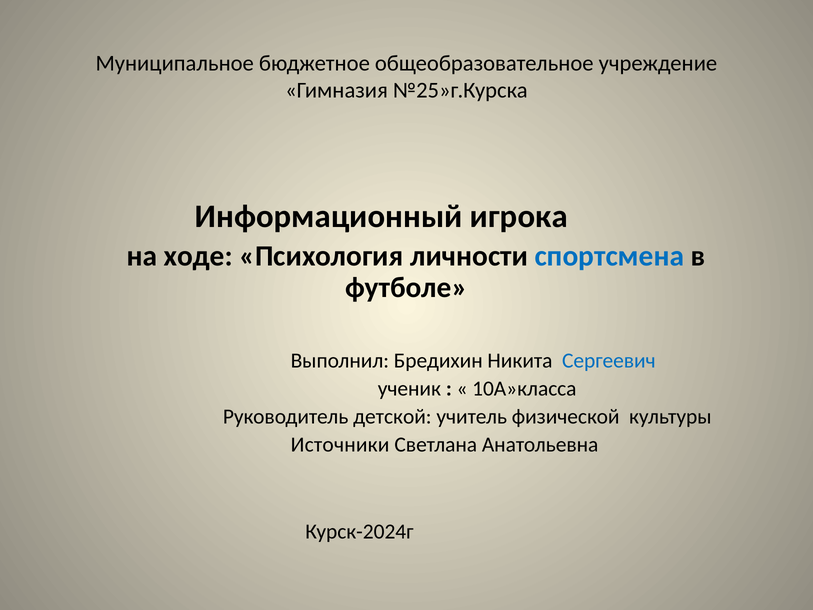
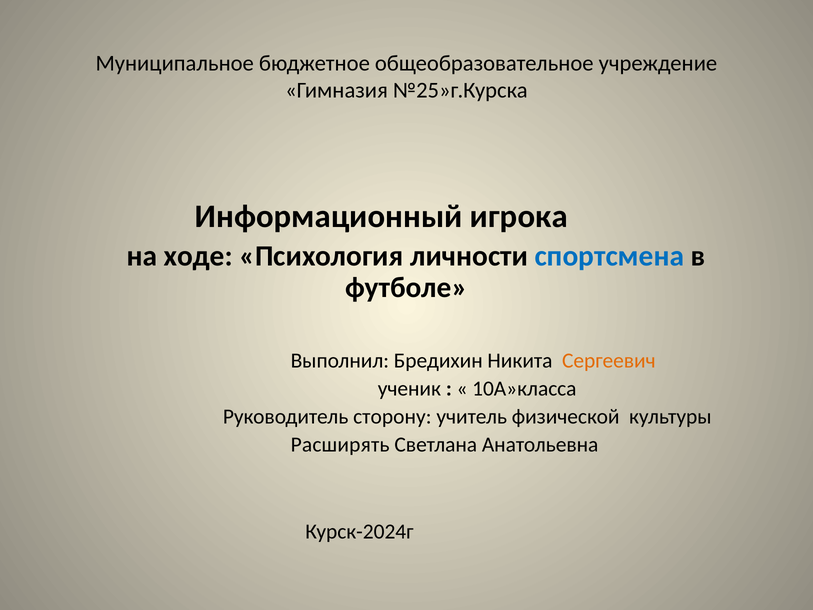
Сергеевич colour: blue -> orange
детской: детской -> сторону
Источники: Источники -> Расширять
